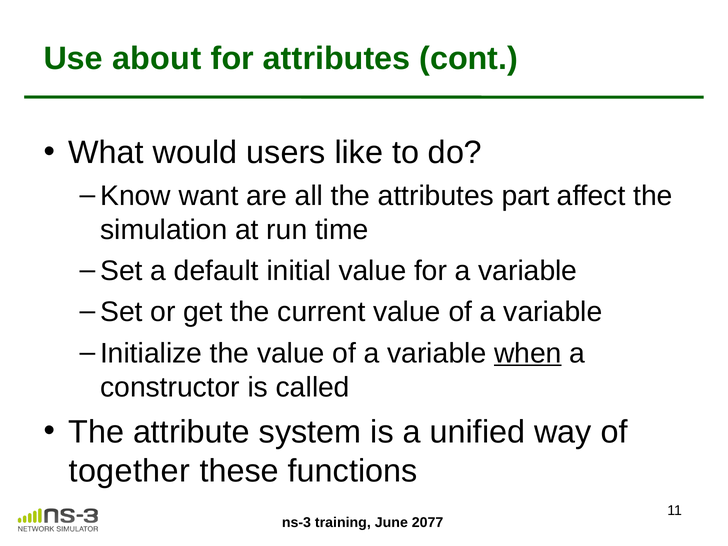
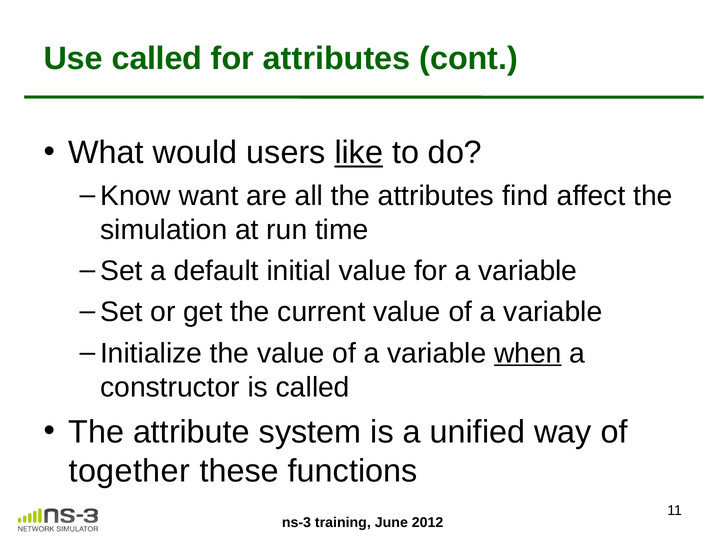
Use about: about -> called
like underline: none -> present
part: part -> find
2077: 2077 -> 2012
